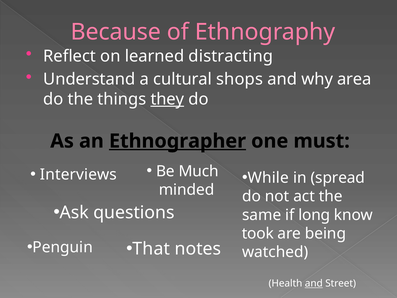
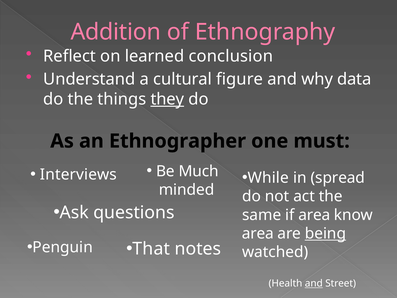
Because: Because -> Addition
distracting: distracting -> conclusion
shops: shops -> figure
area: area -> data
Ethnographer underline: present -> none
if long: long -> area
took at (258, 233): took -> area
being underline: none -> present
